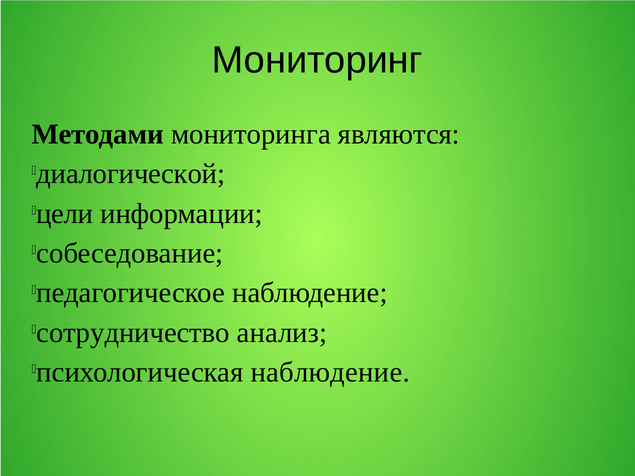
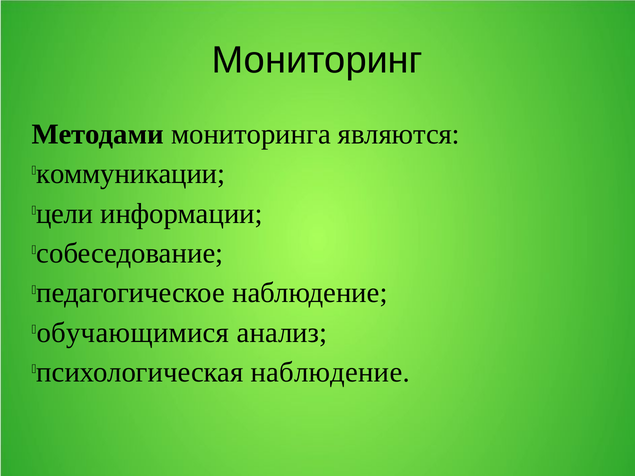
диалогической: диалогической -> коммуникации
сотрудничество: сотрудничество -> обучающимися
